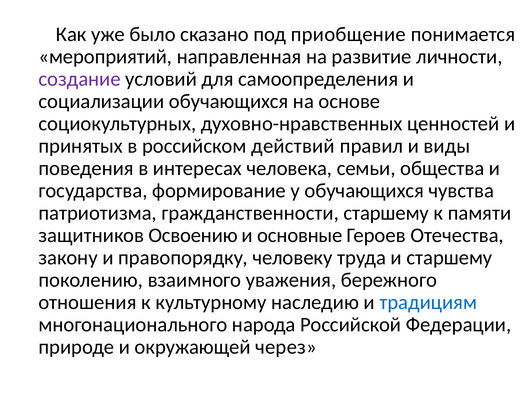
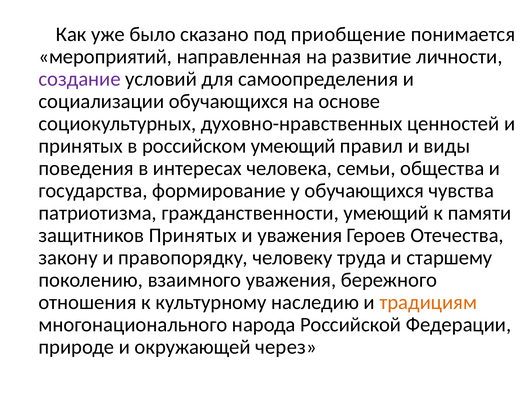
российском действий: действий -> умеющий
гражданственности старшему: старшему -> умеющий
защитников Освоению: Освоению -> Принятых
и основные: основные -> уважения
традициям colour: blue -> orange
